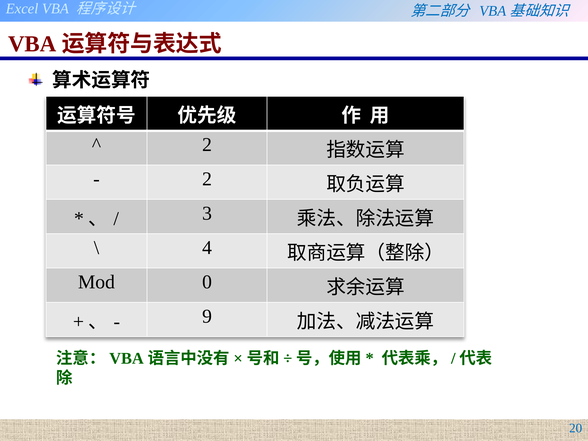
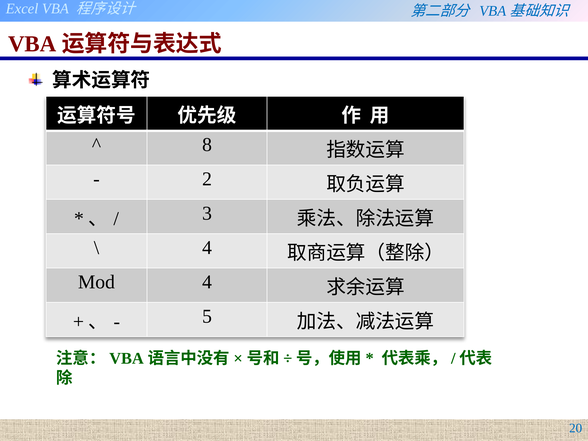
2 at (207, 145): 2 -> 8
Mod 0: 0 -> 4
9: 9 -> 5
